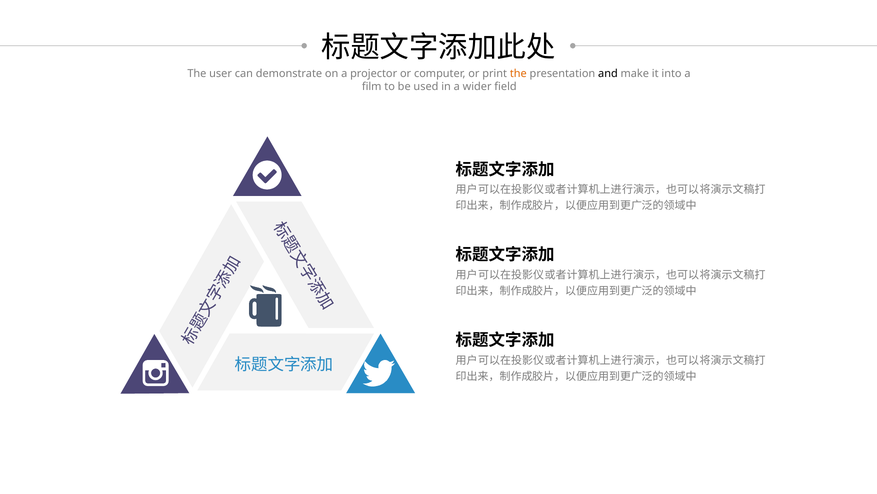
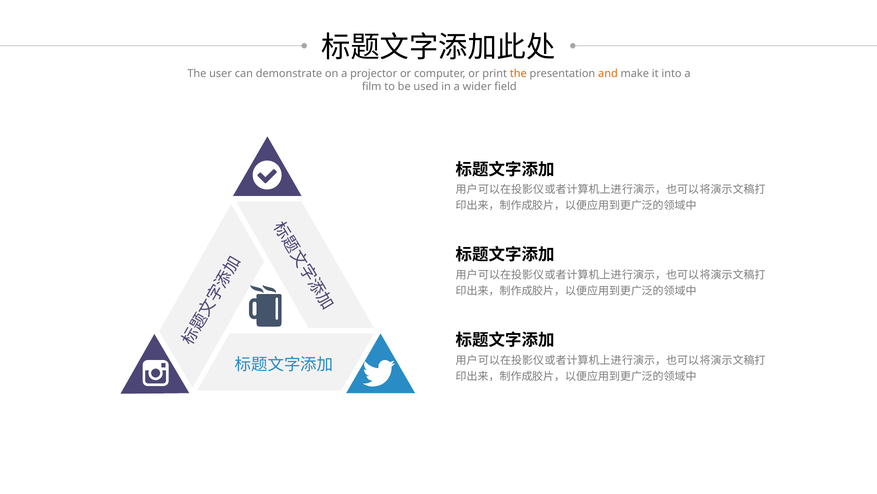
and colour: black -> orange
